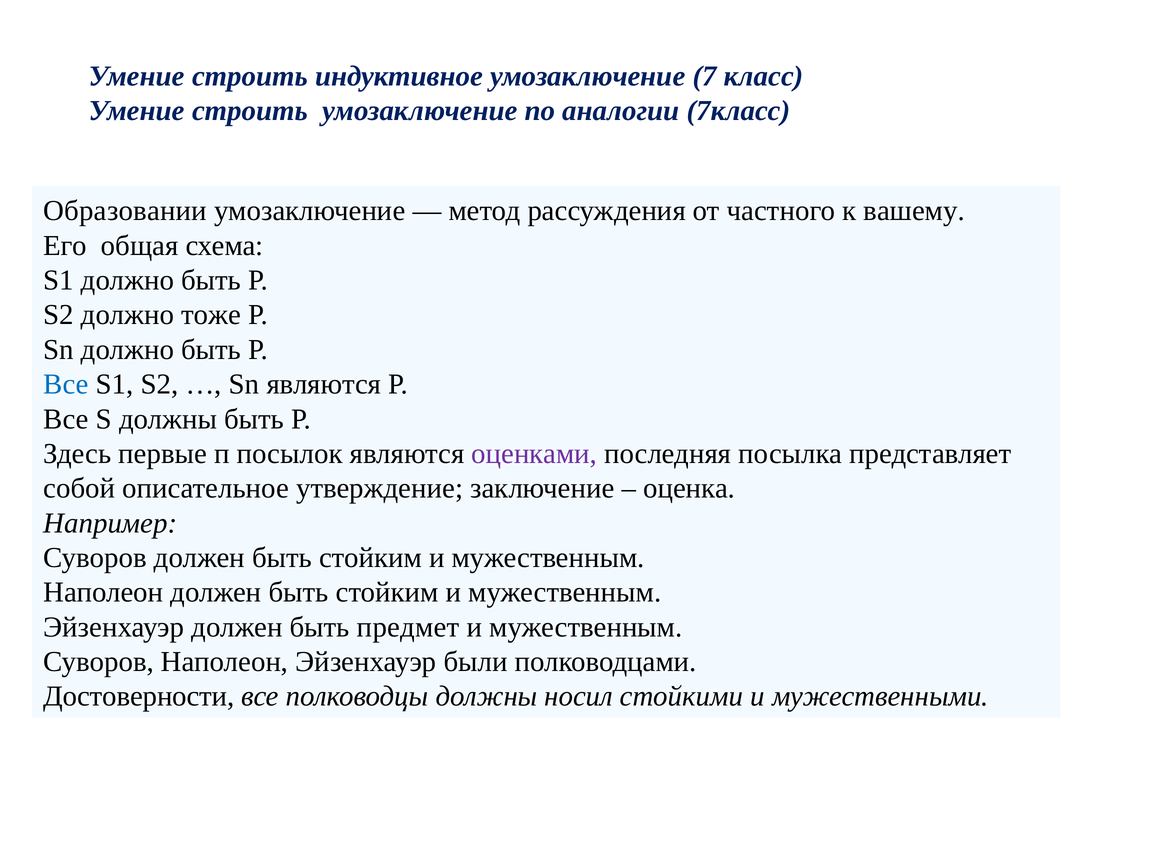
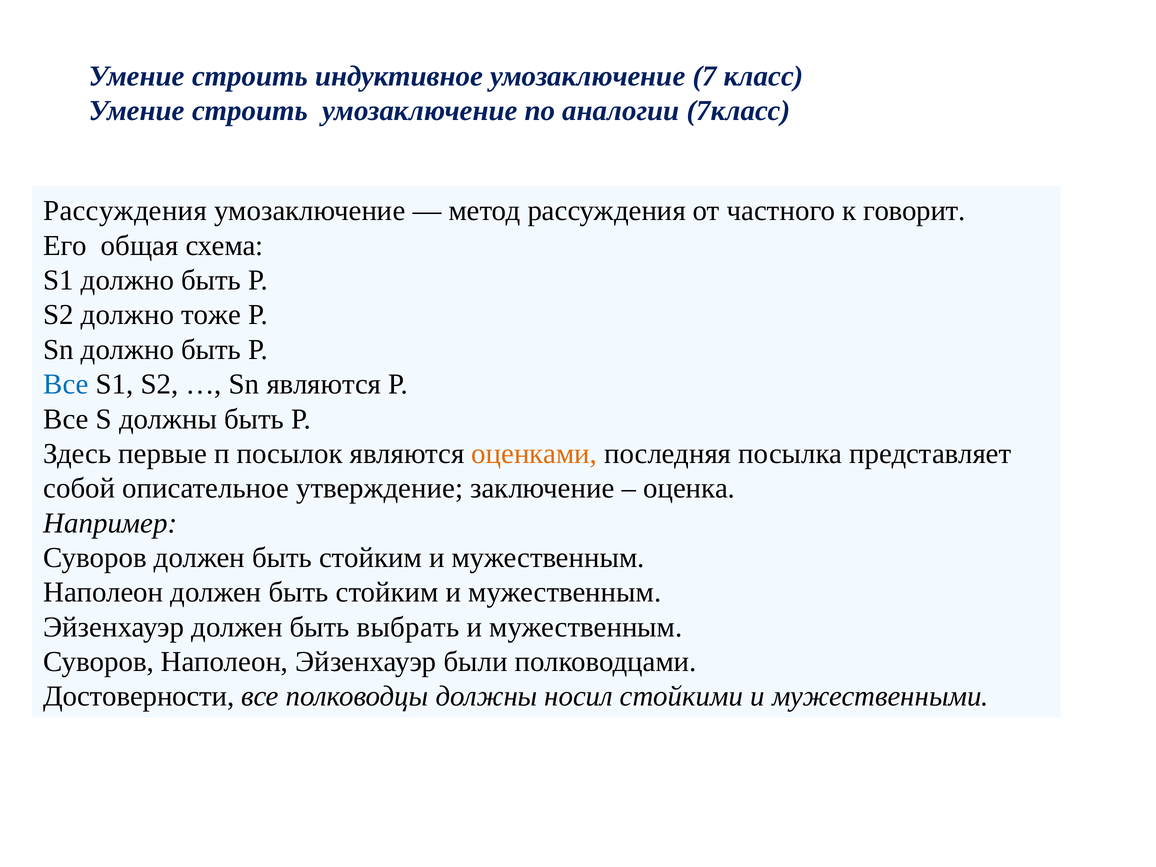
Образовании at (125, 211): Образовании -> Рассуждения
вашему: вашему -> говорит
оценками colour: purple -> orange
предмет: предмет -> выбрать
